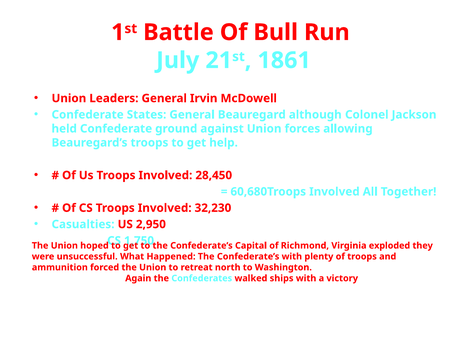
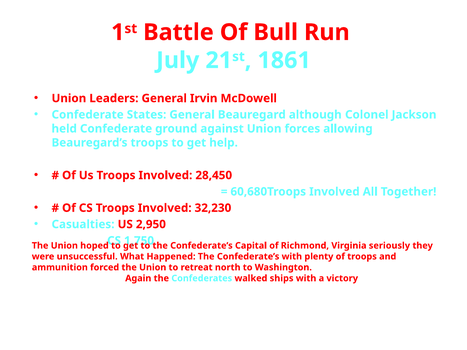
exploded: exploded -> seriously
